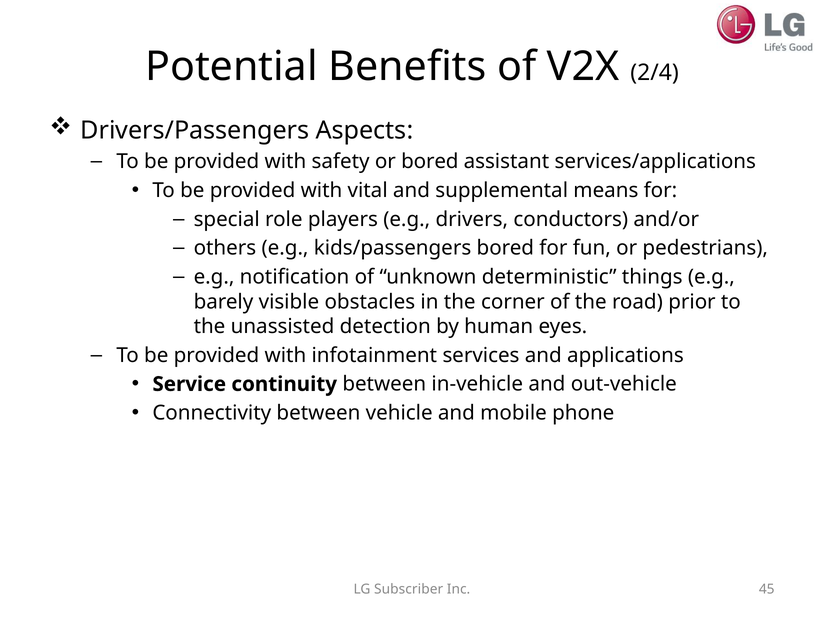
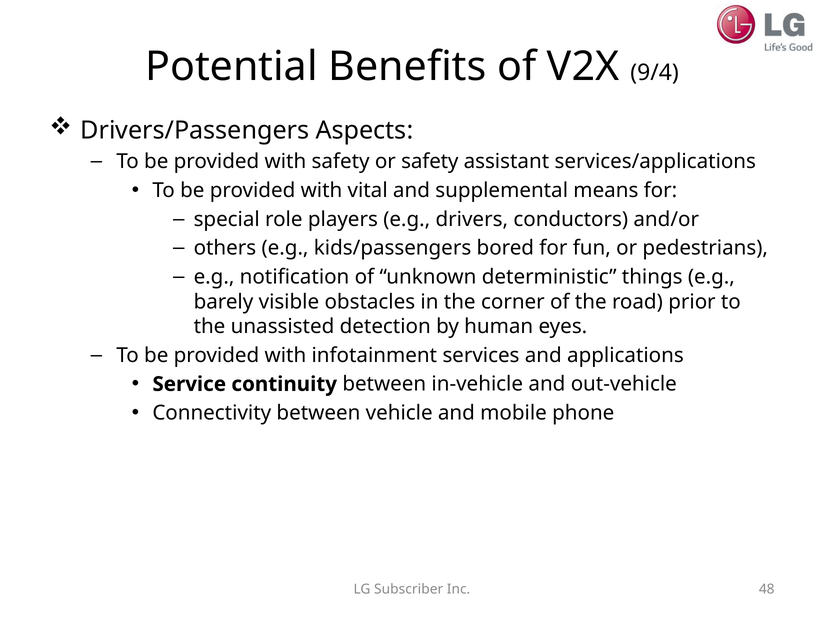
2/4: 2/4 -> 9/4
or bored: bored -> safety
45: 45 -> 48
